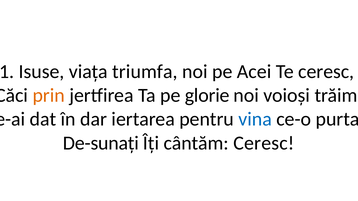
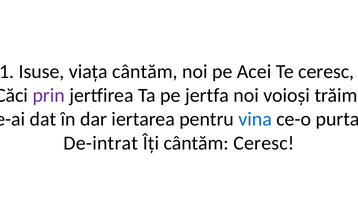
viața triumfa: triumfa -> cântăm
prin colour: orange -> purple
glorie: glorie -> jertfa
De-sunați: De-sunați -> De-intrat
